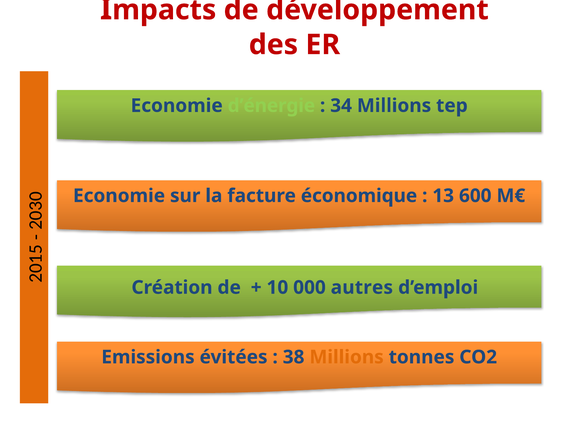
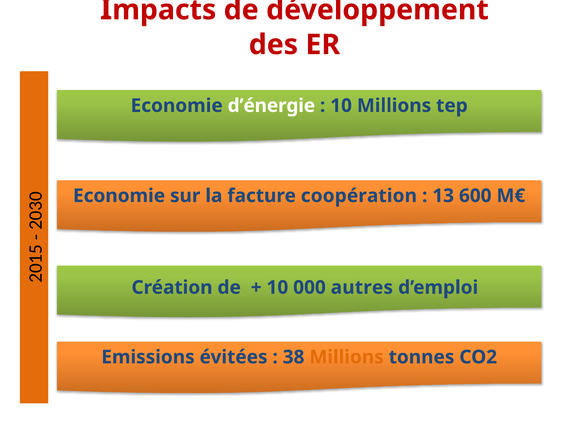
d’énergie colour: light green -> white
34 at (341, 106): 34 -> 10
économique: économique -> coopération
